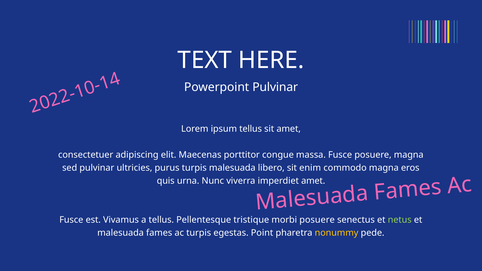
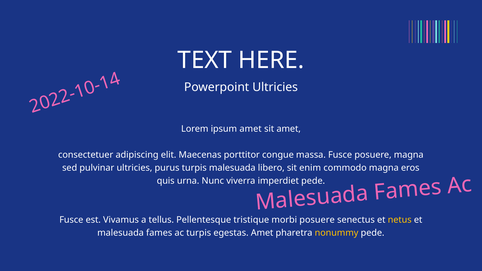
Powerpoint Pulvinar: Pulvinar -> Ultricies
ipsum tellus: tellus -> amet
imperdiet amet: amet -> pede
netus colour: light green -> yellow
egestas Point: Point -> Amet
